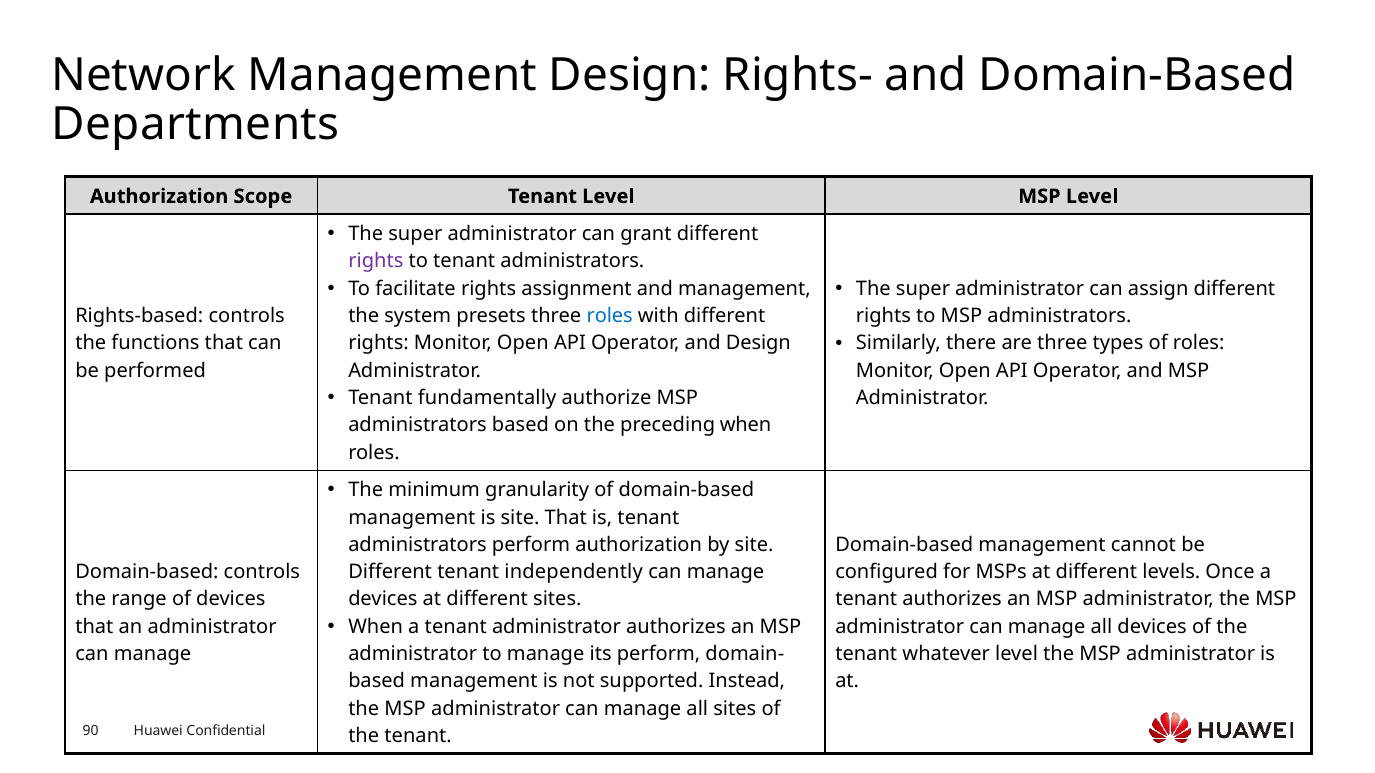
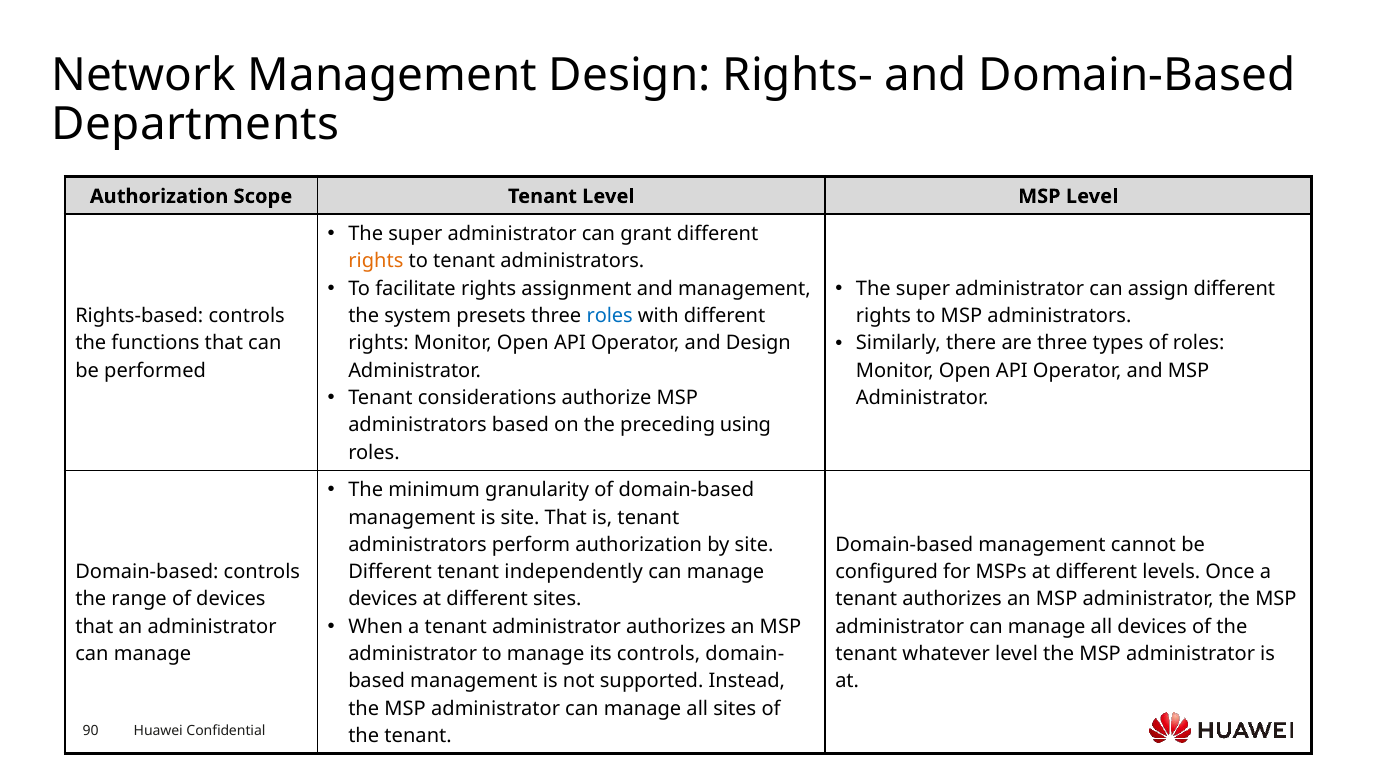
rights at (376, 261) colour: purple -> orange
fundamentally: fundamentally -> considerations
preceding when: when -> using
its perform: perform -> controls
